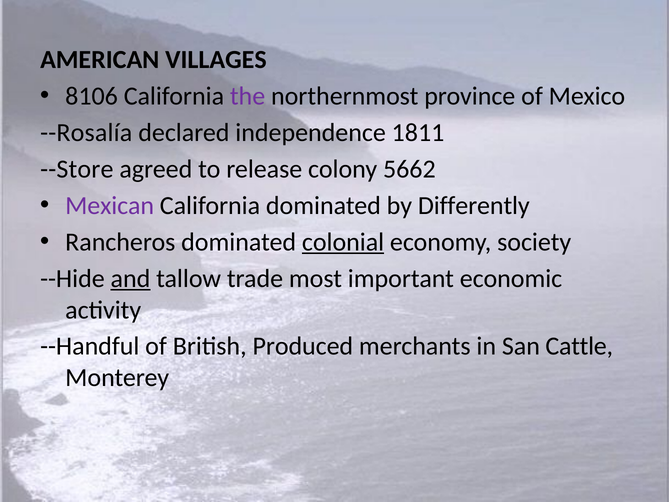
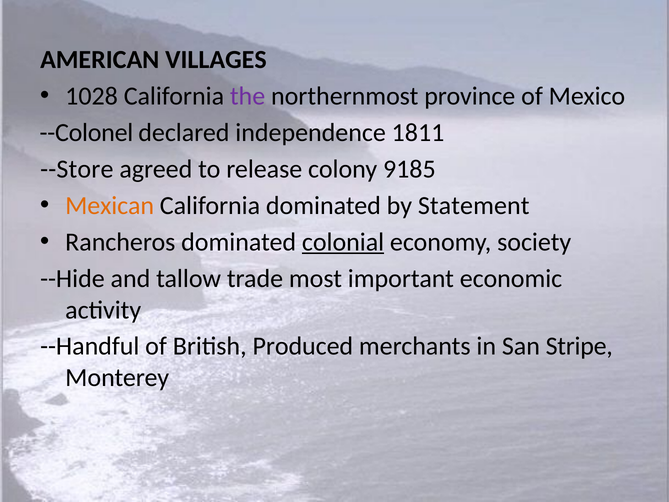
8106: 8106 -> 1028
--Rosalía: --Rosalía -> --Colonel
5662: 5662 -> 9185
Mexican colour: purple -> orange
Differently: Differently -> Statement
and underline: present -> none
Cattle: Cattle -> Stripe
